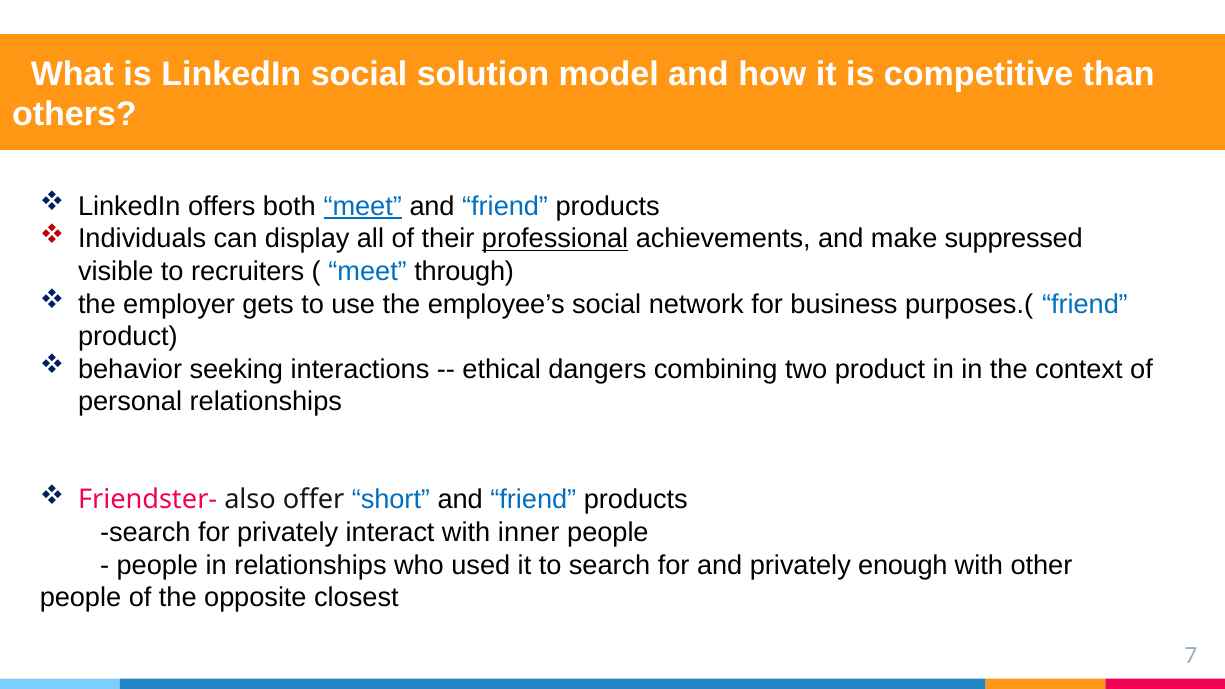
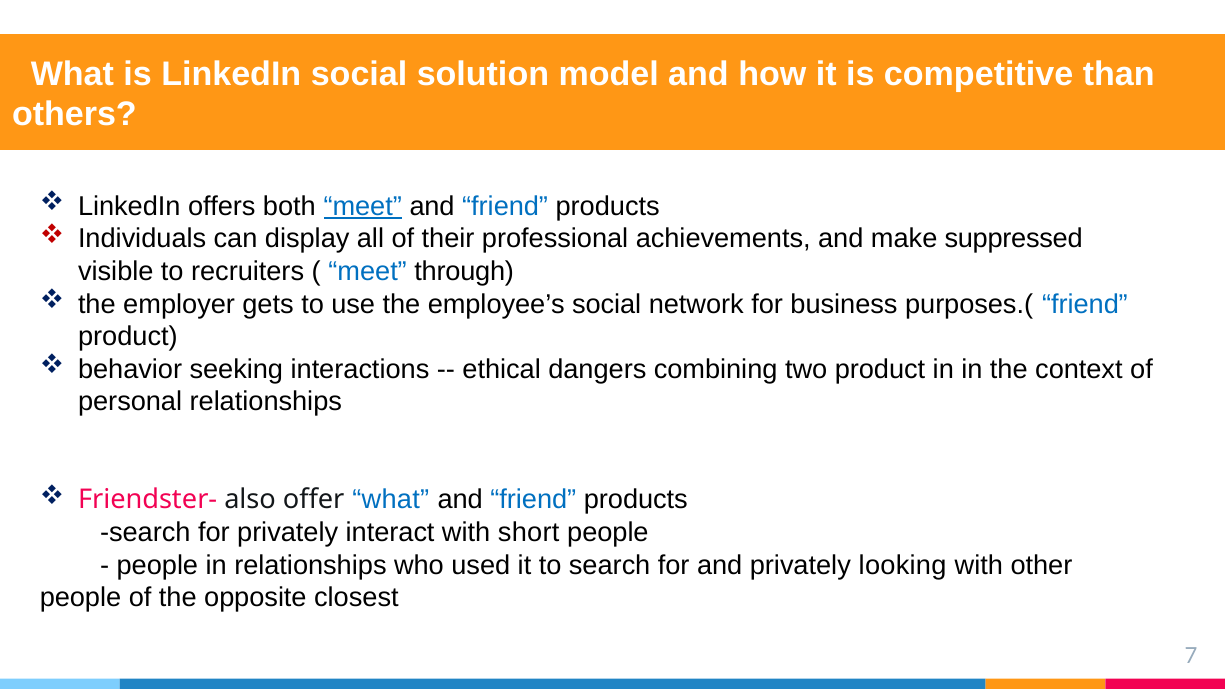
professional underline: present -> none
offer short: short -> what
inner: inner -> short
enough: enough -> looking
